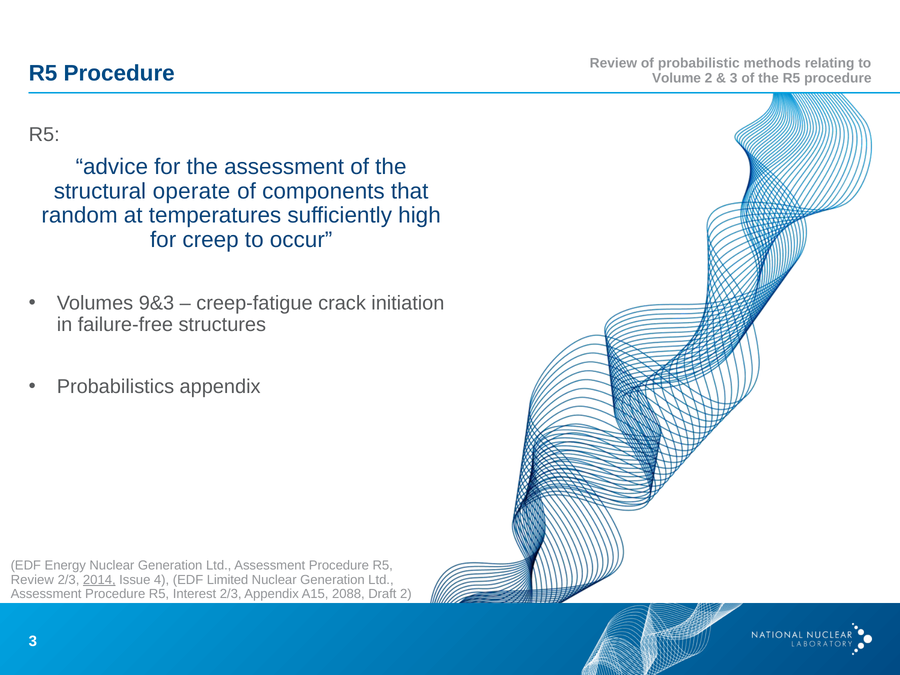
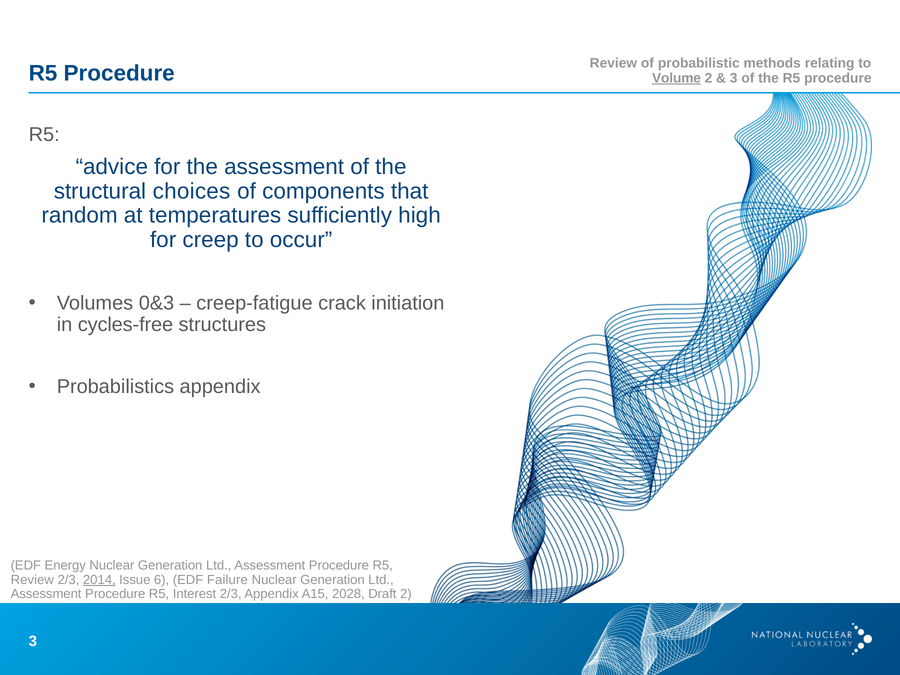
Volume underline: none -> present
operate: operate -> choices
9&3: 9&3 -> 0&3
failure-free: failure-free -> cycles-free
4: 4 -> 6
Limited: Limited -> Failure
2088: 2088 -> 2028
